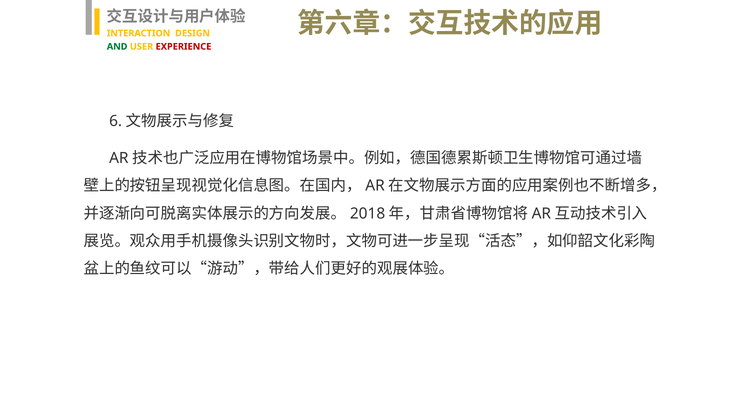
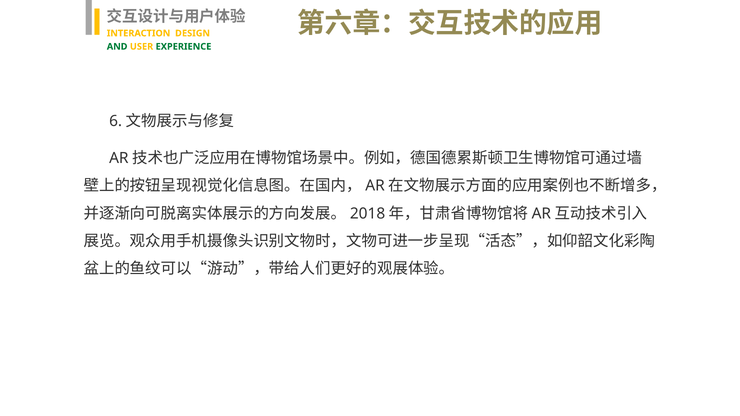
EXPERIENCE colour: red -> green
